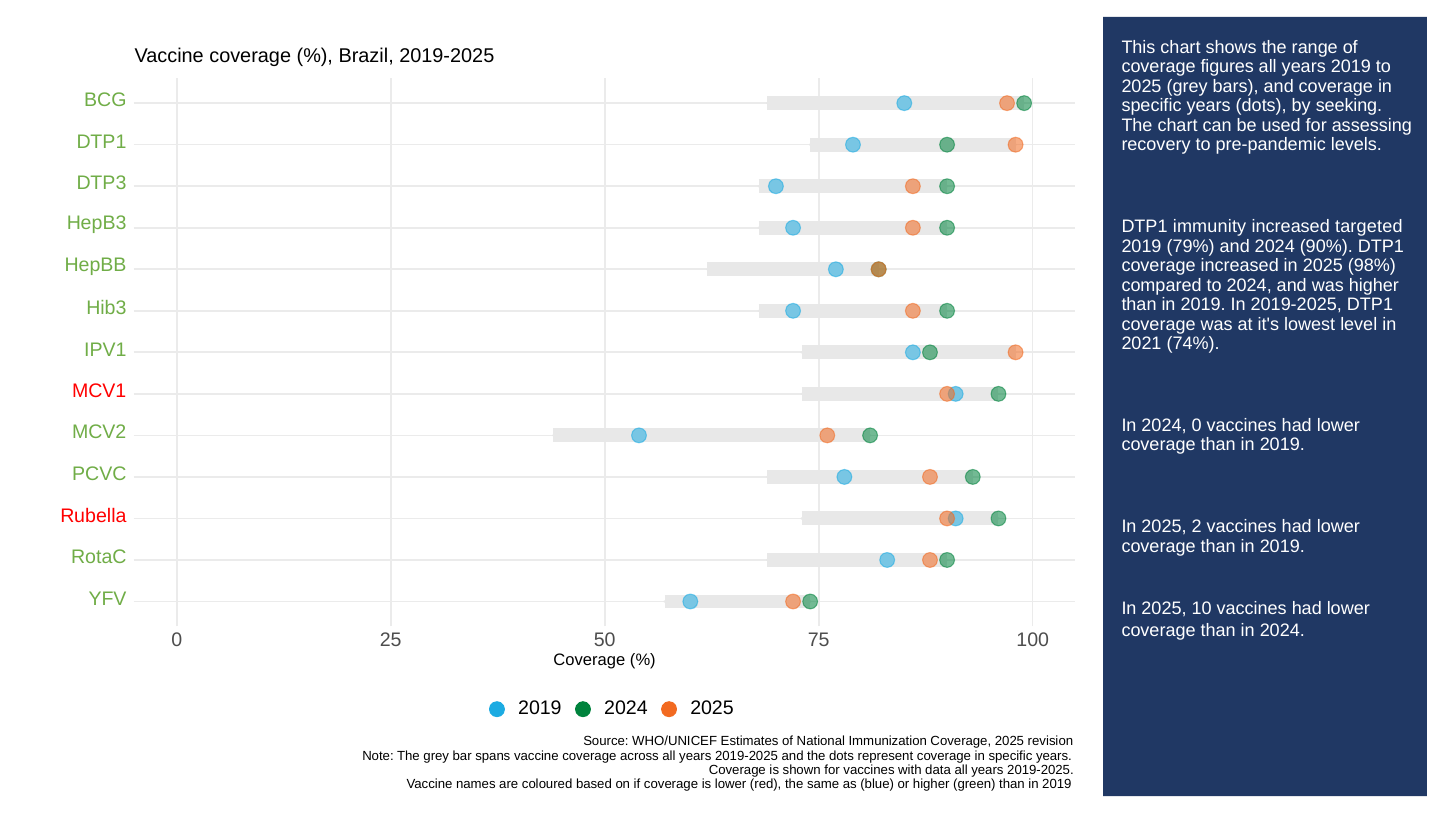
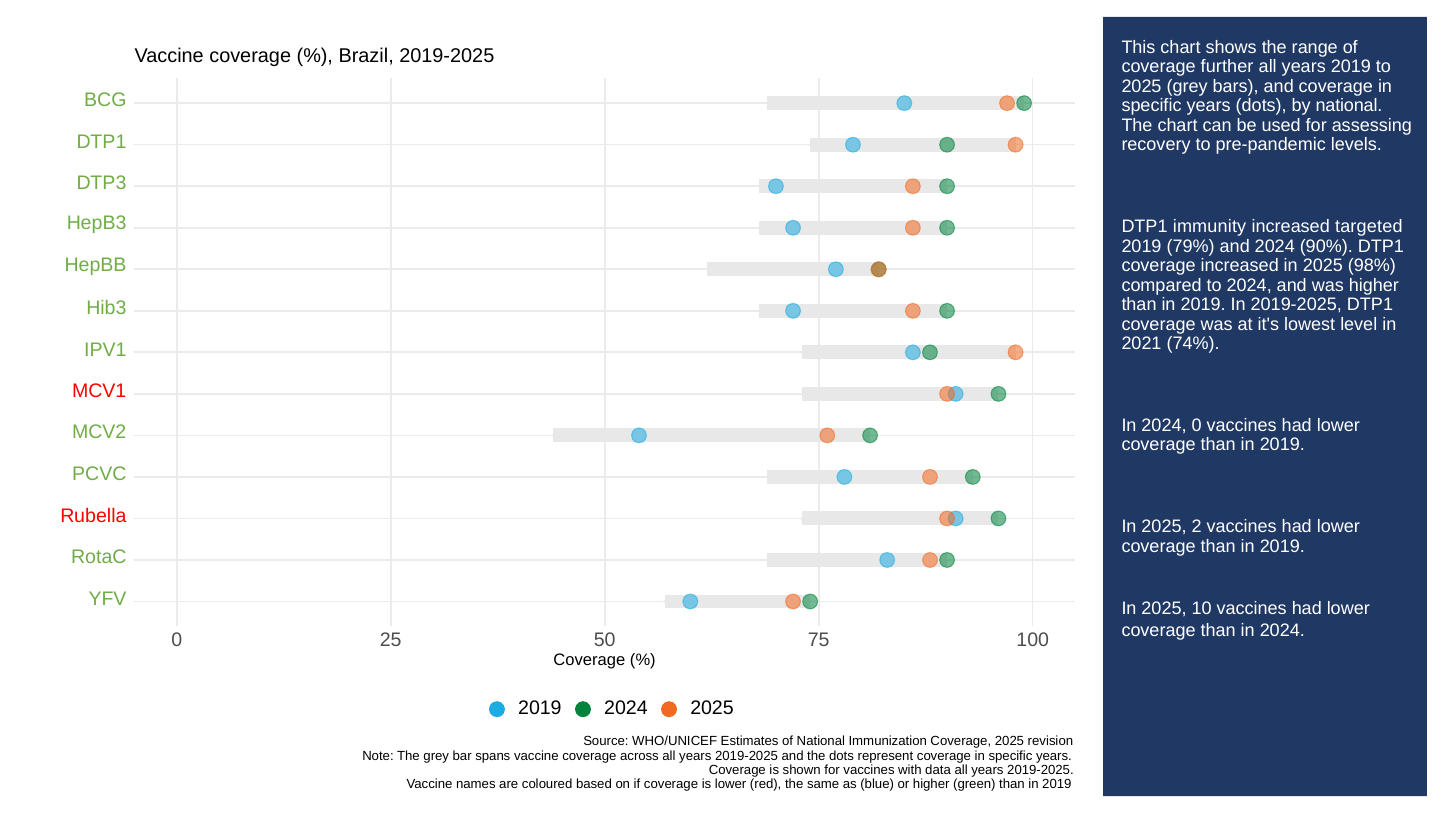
figures: figures -> further
by seeking: seeking -> national
